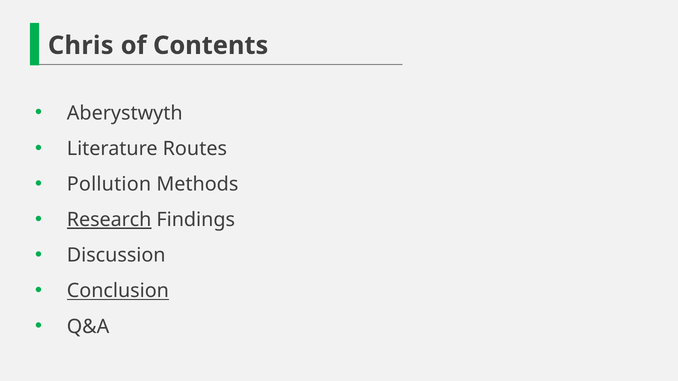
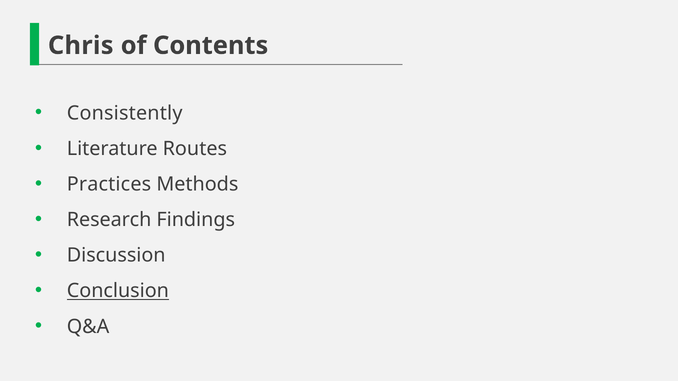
Aberystwyth: Aberystwyth -> Consistently
Pollution: Pollution -> Practices
Research underline: present -> none
